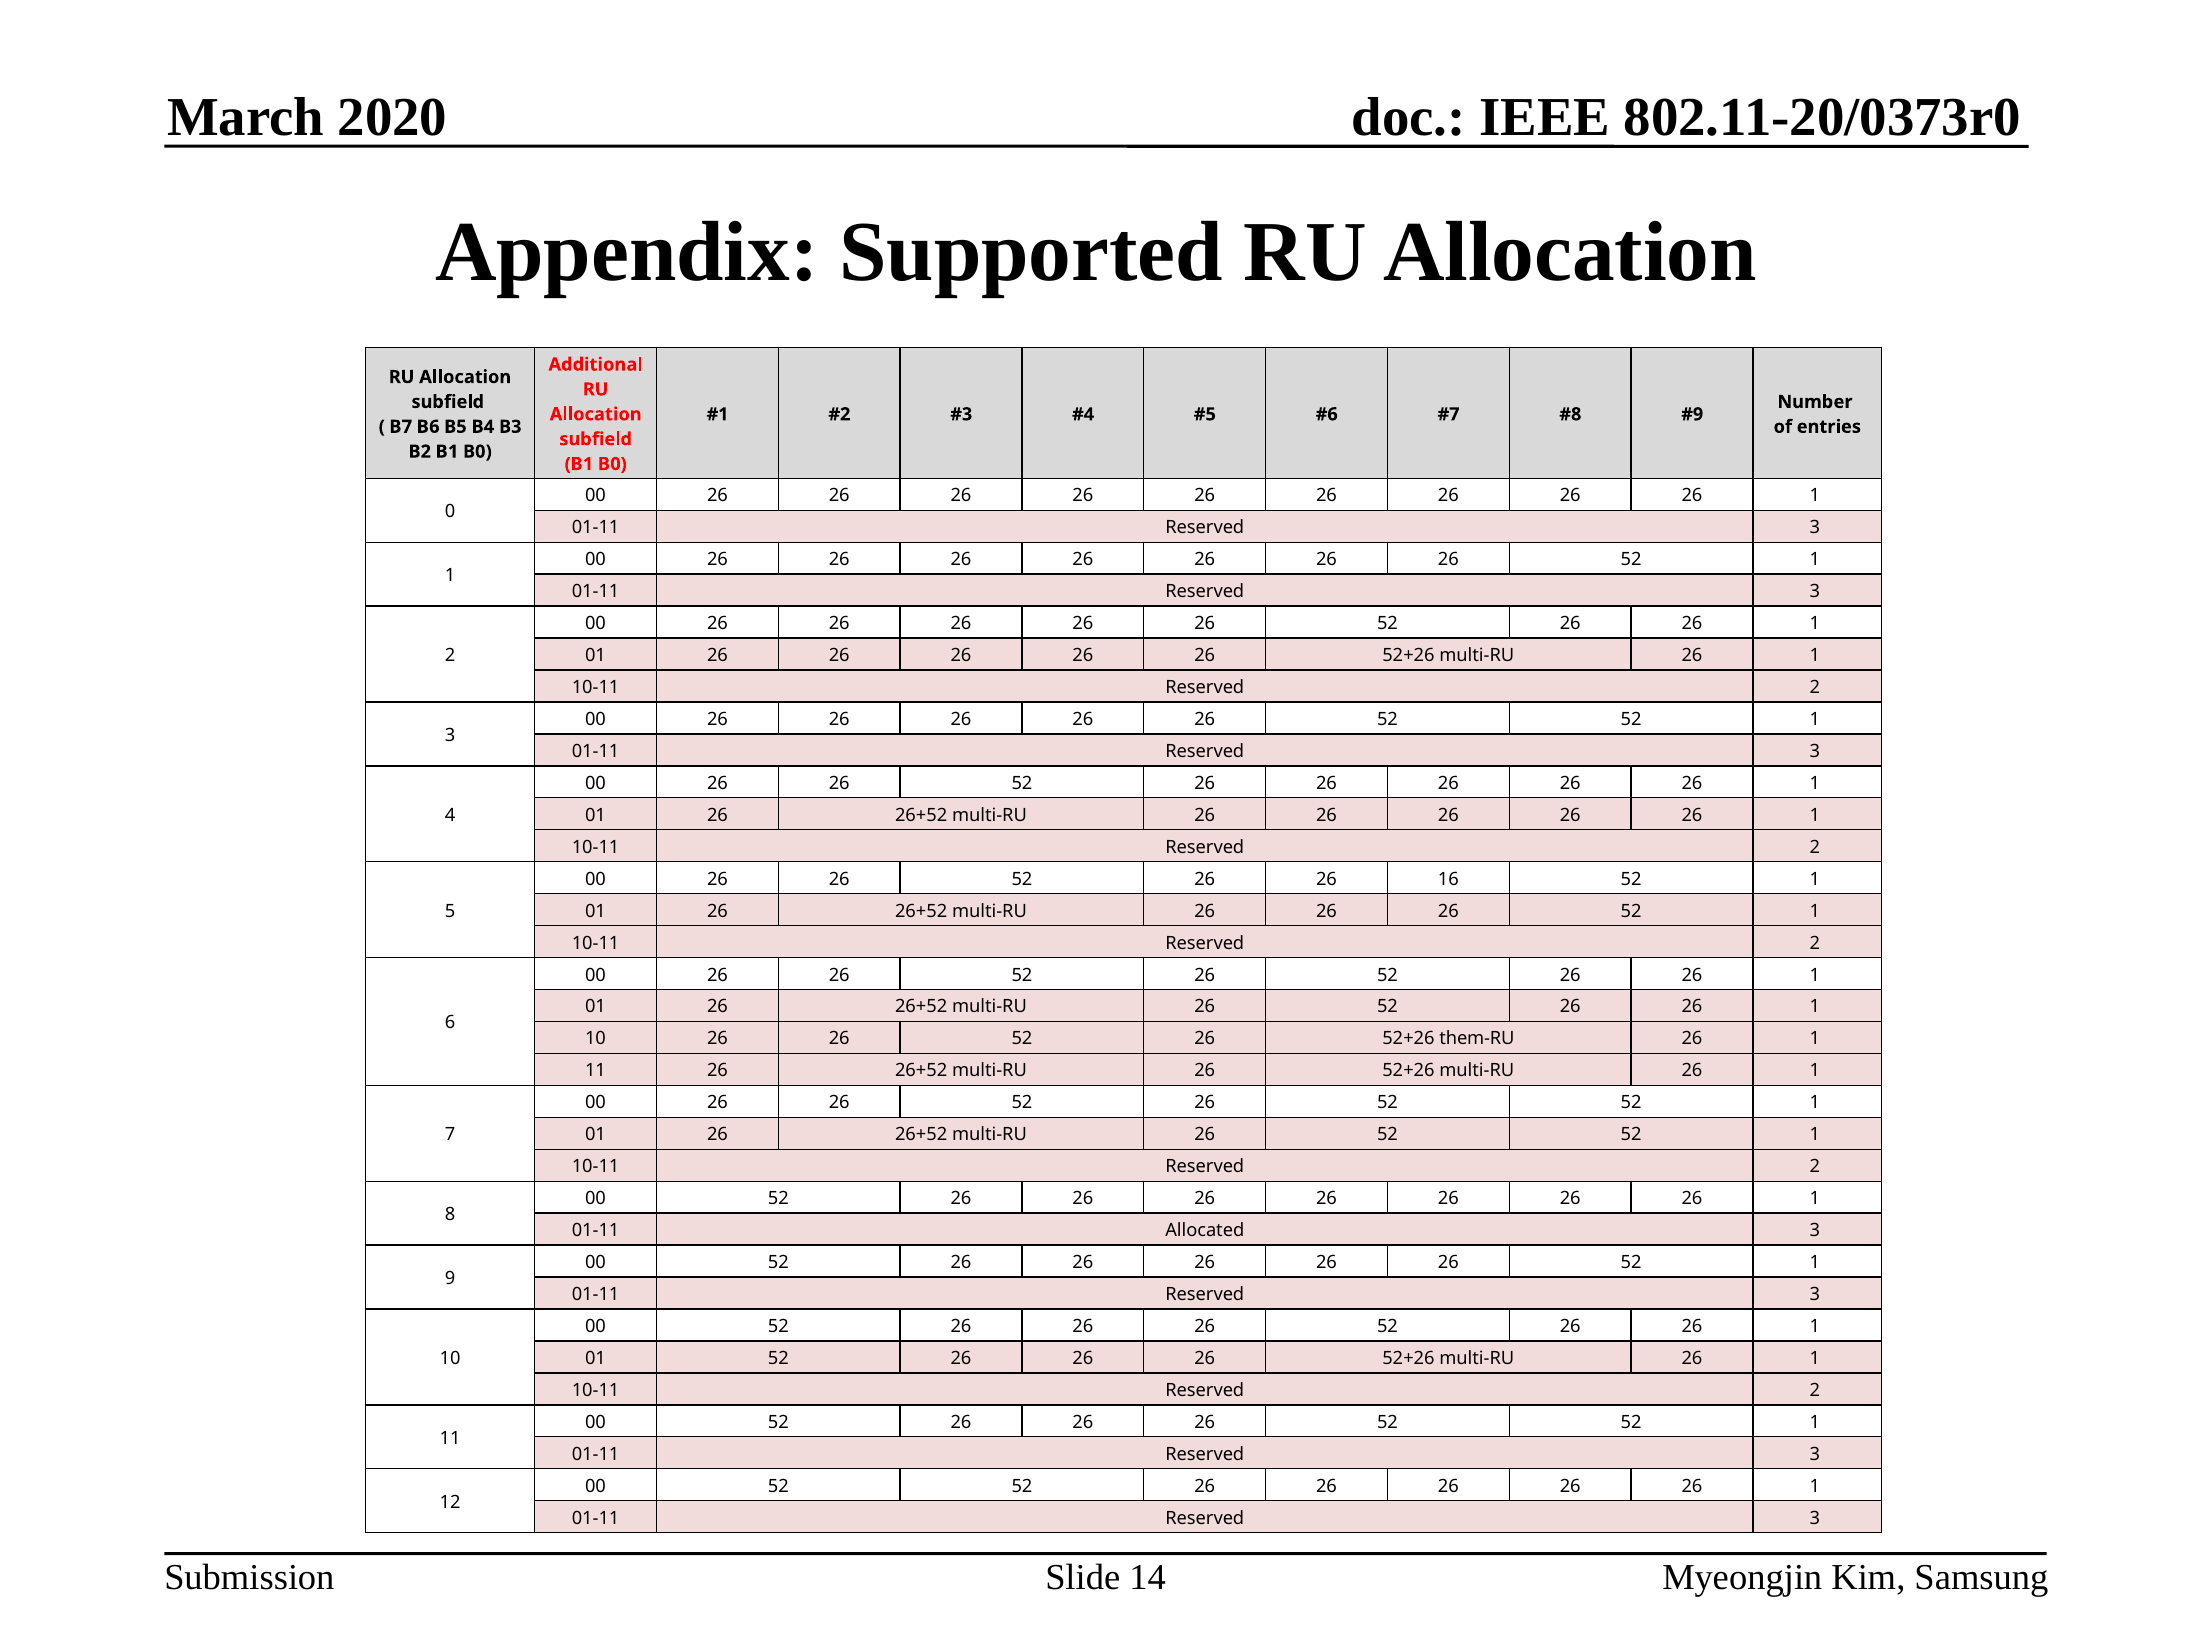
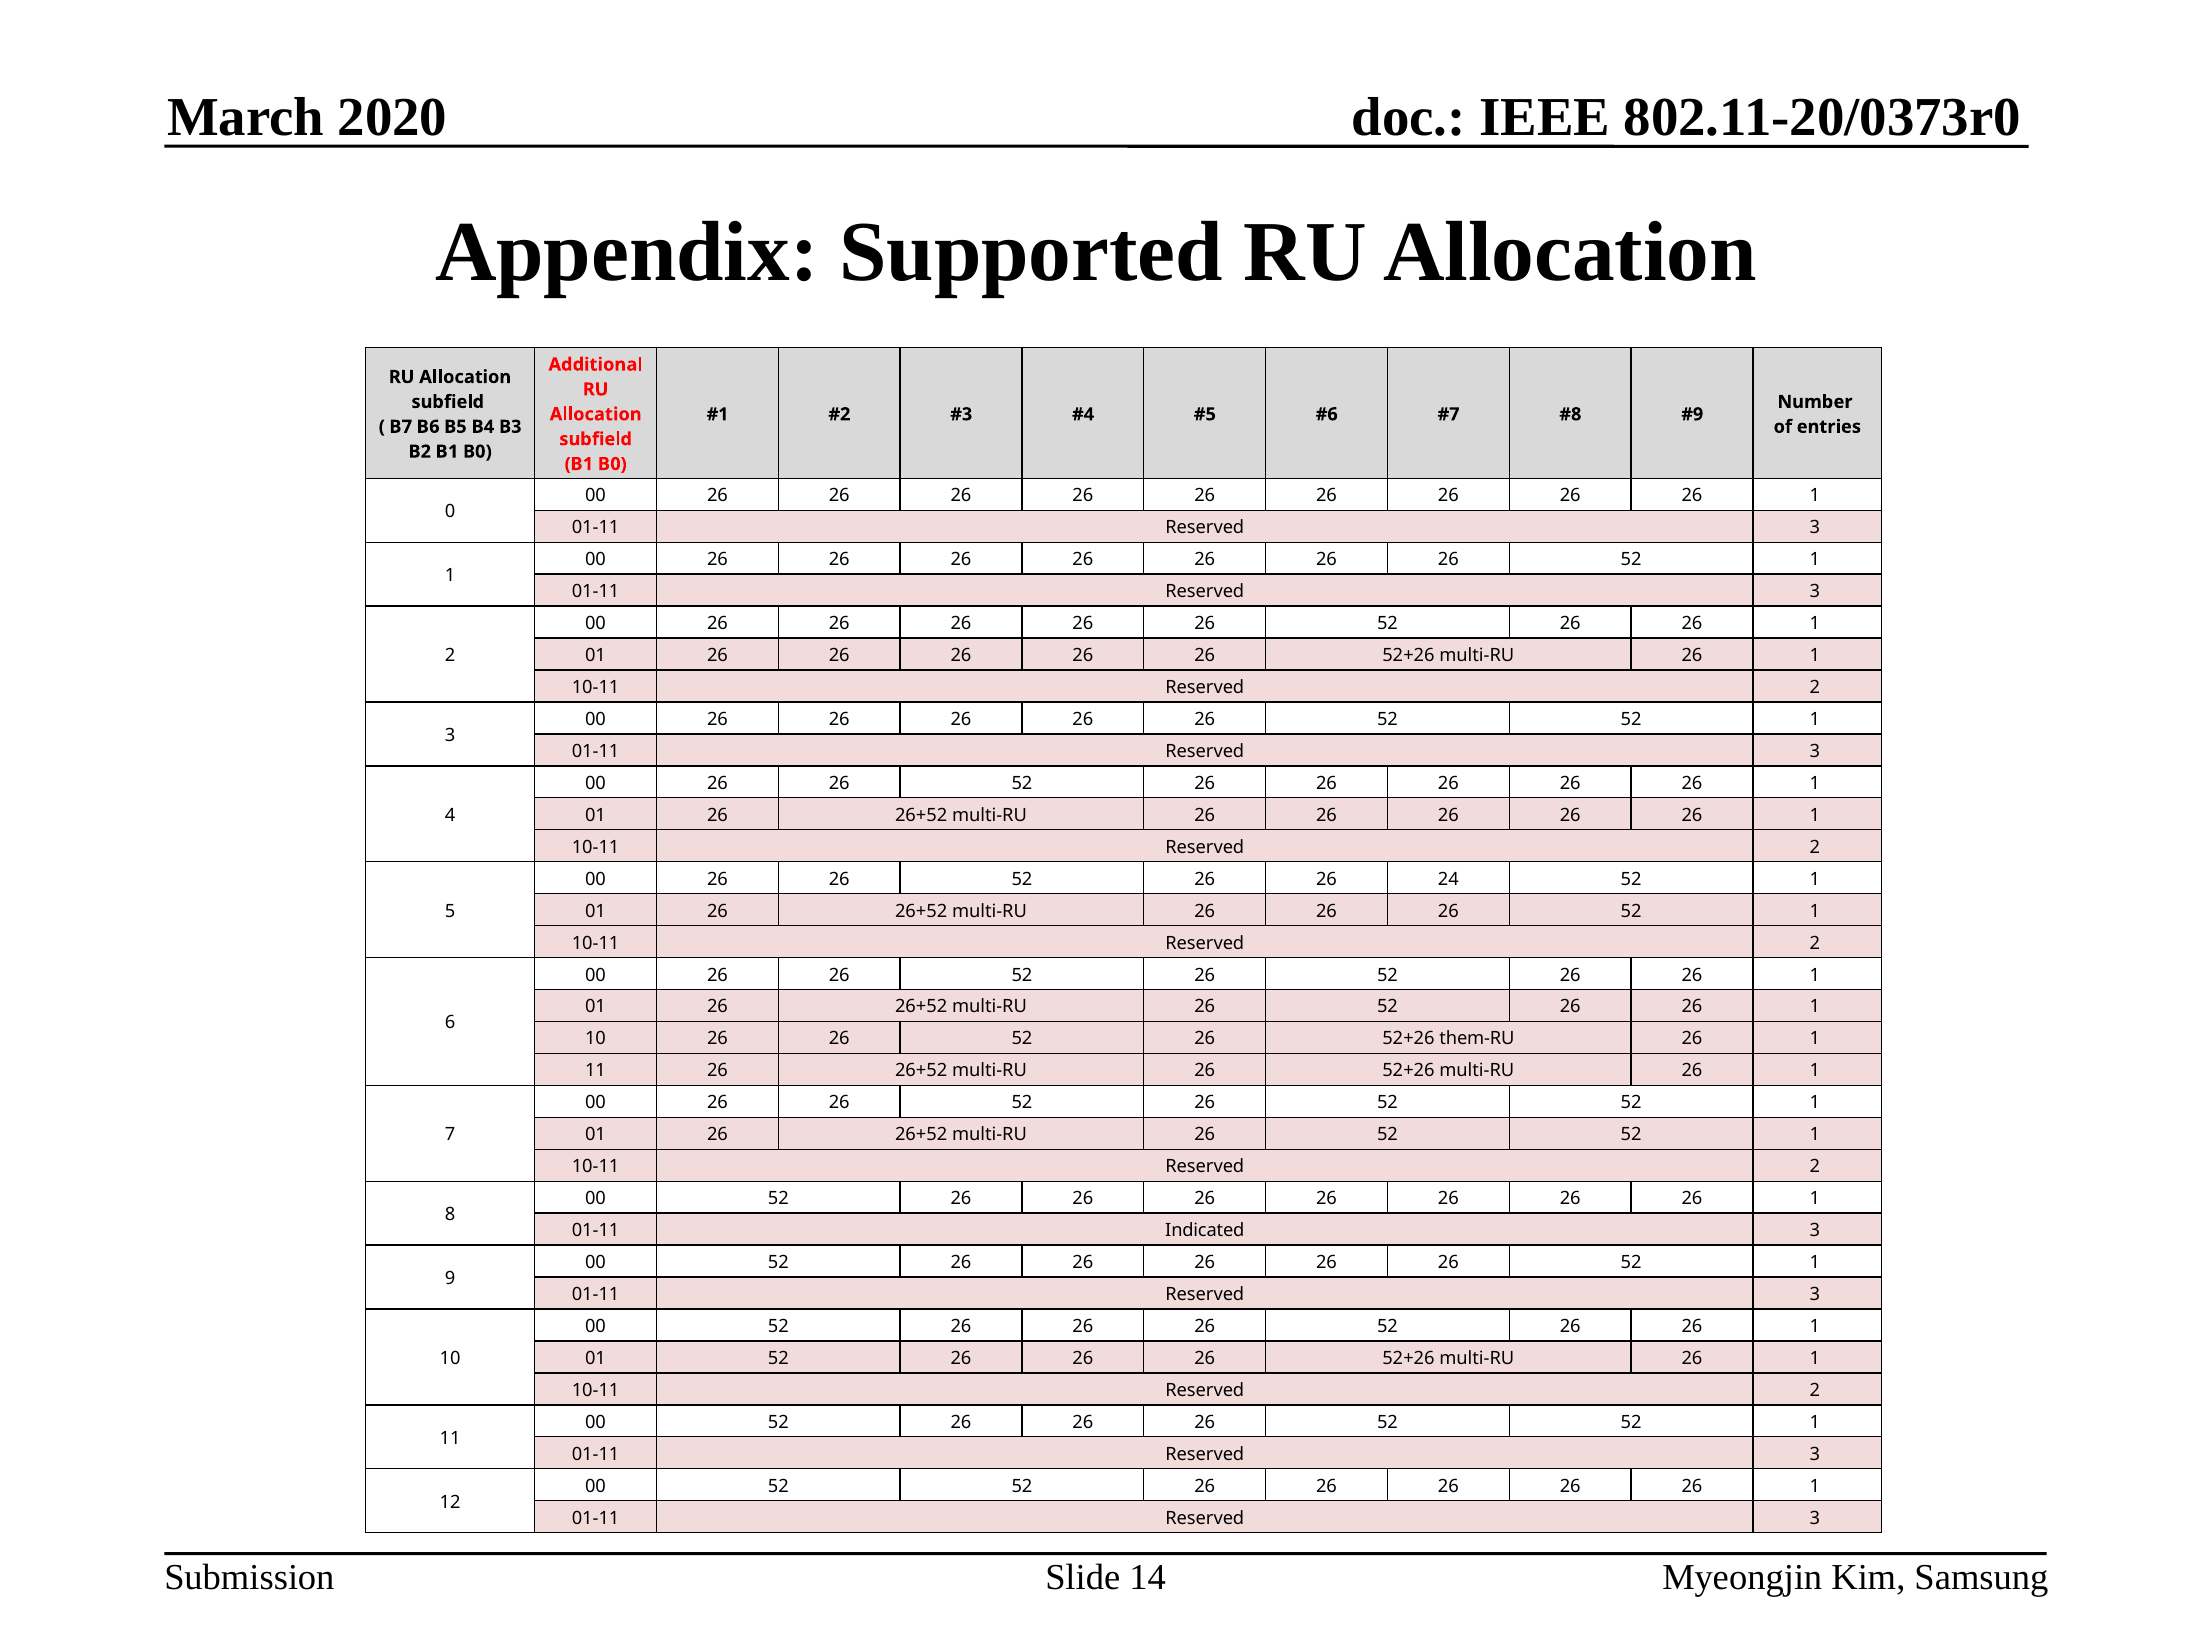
16: 16 -> 24
Allocated: Allocated -> Indicated
